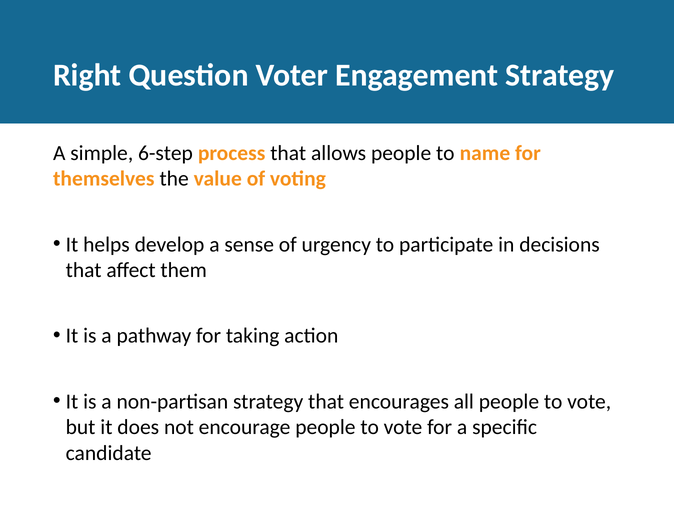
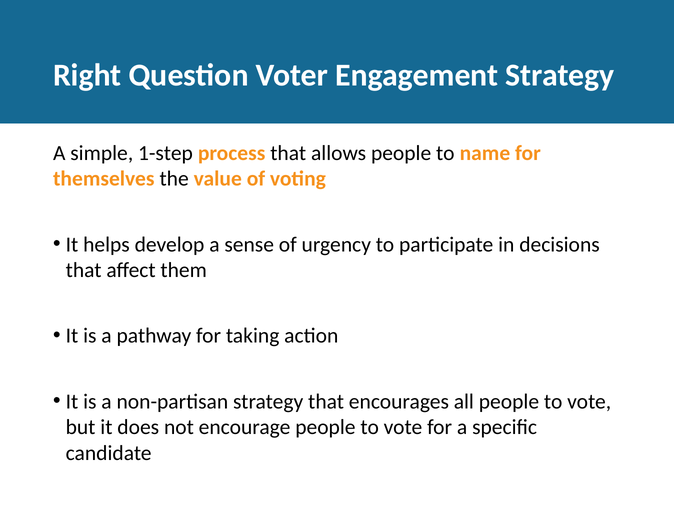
6-step: 6-step -> 1-step
